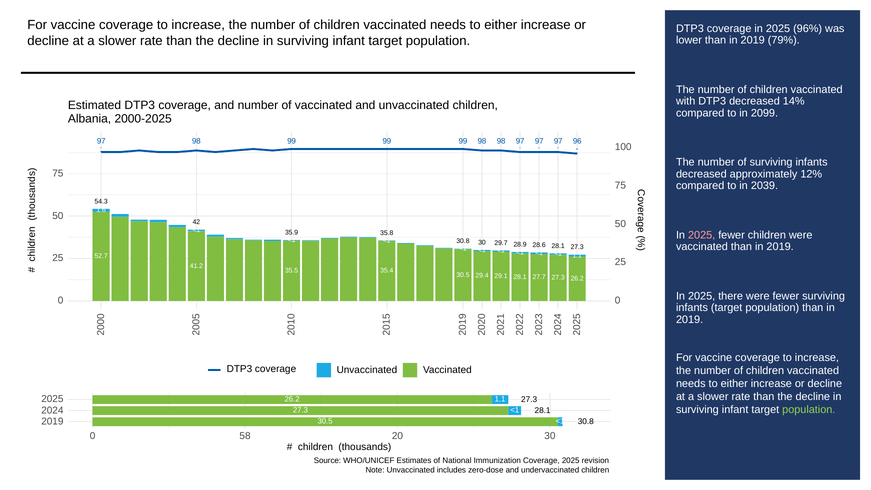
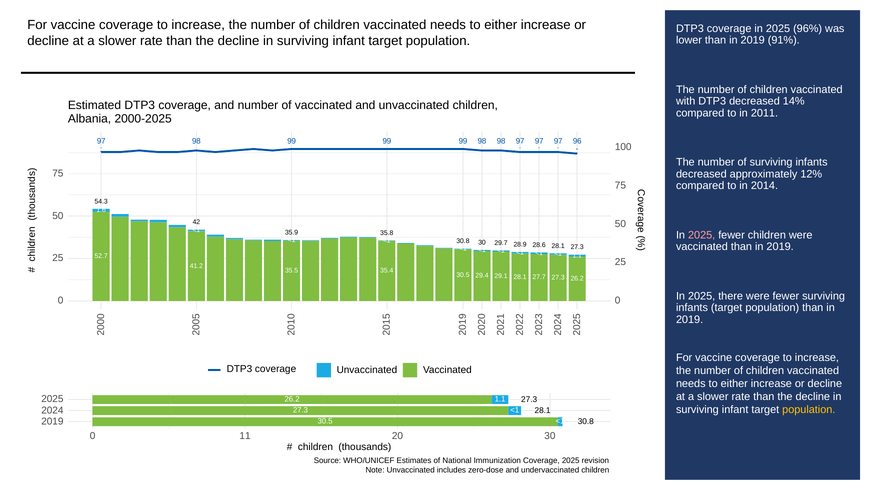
79%: 79% -> 91%
2099: 2099 -> 2011
2039: 2039 -> 2014
population at (809, 410) colour: light green -> yellow
58: 58 -> 11
